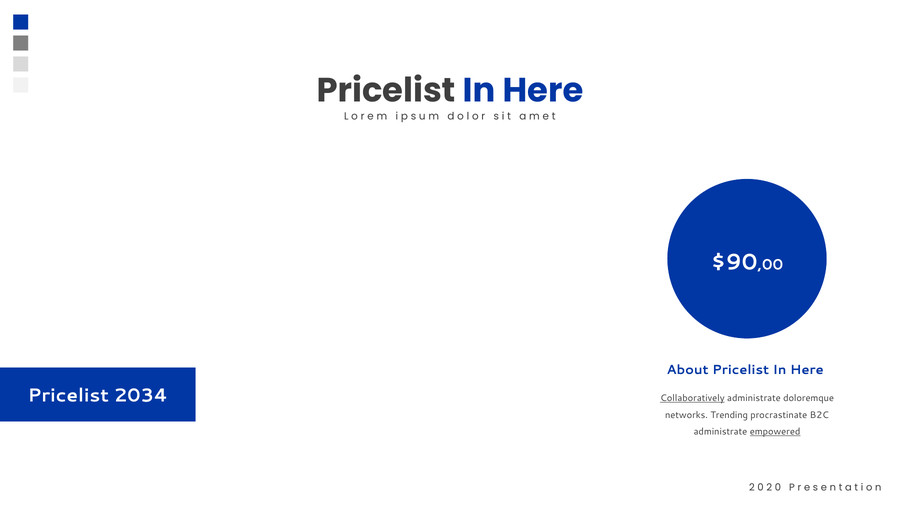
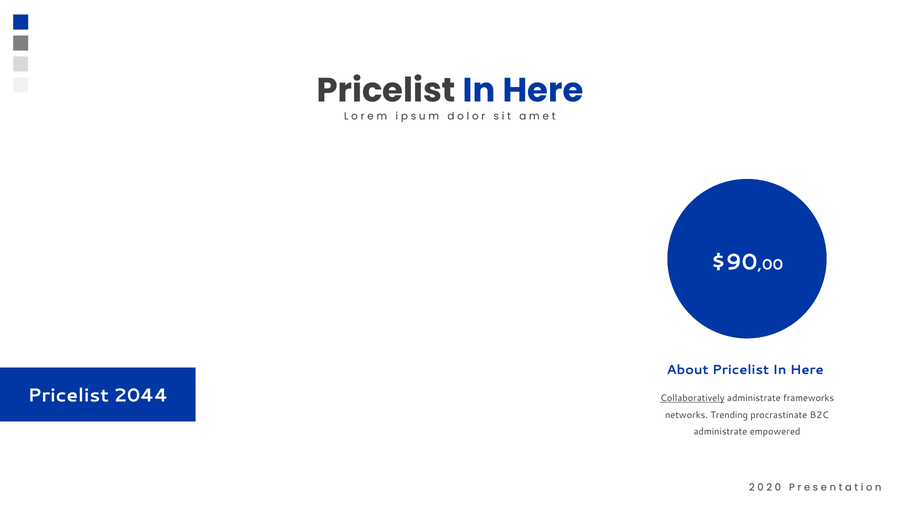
2034: 2034 -> 2044
doloremque: doloremque -> frameworks
empowered underline: present -> none
